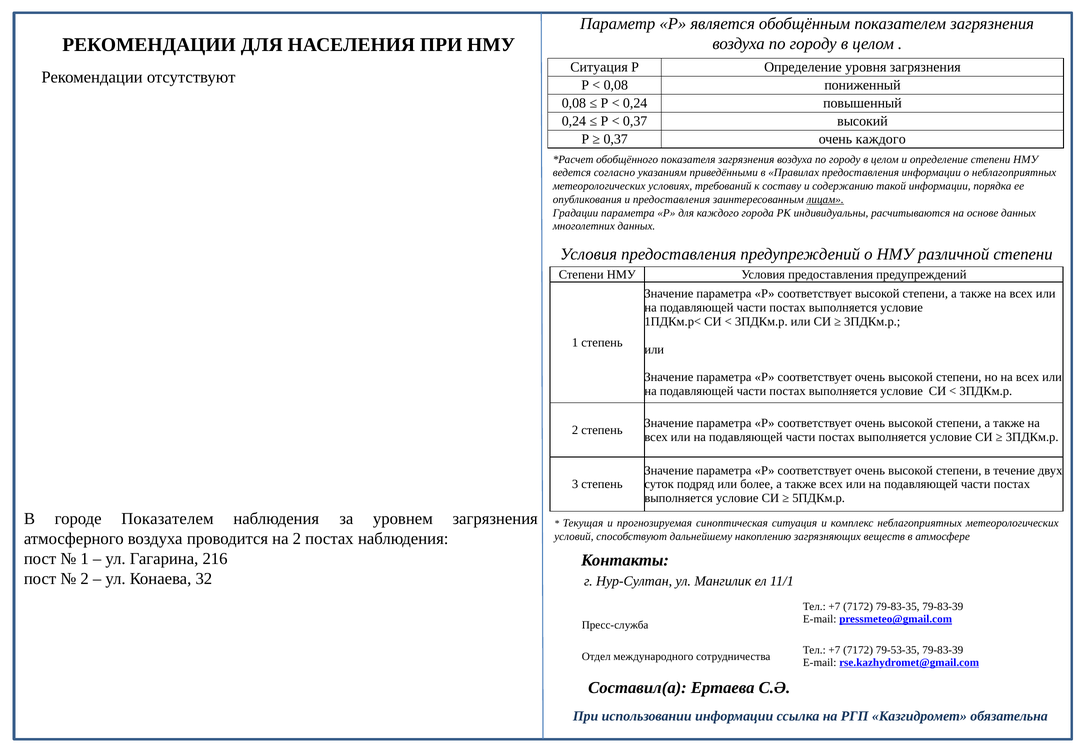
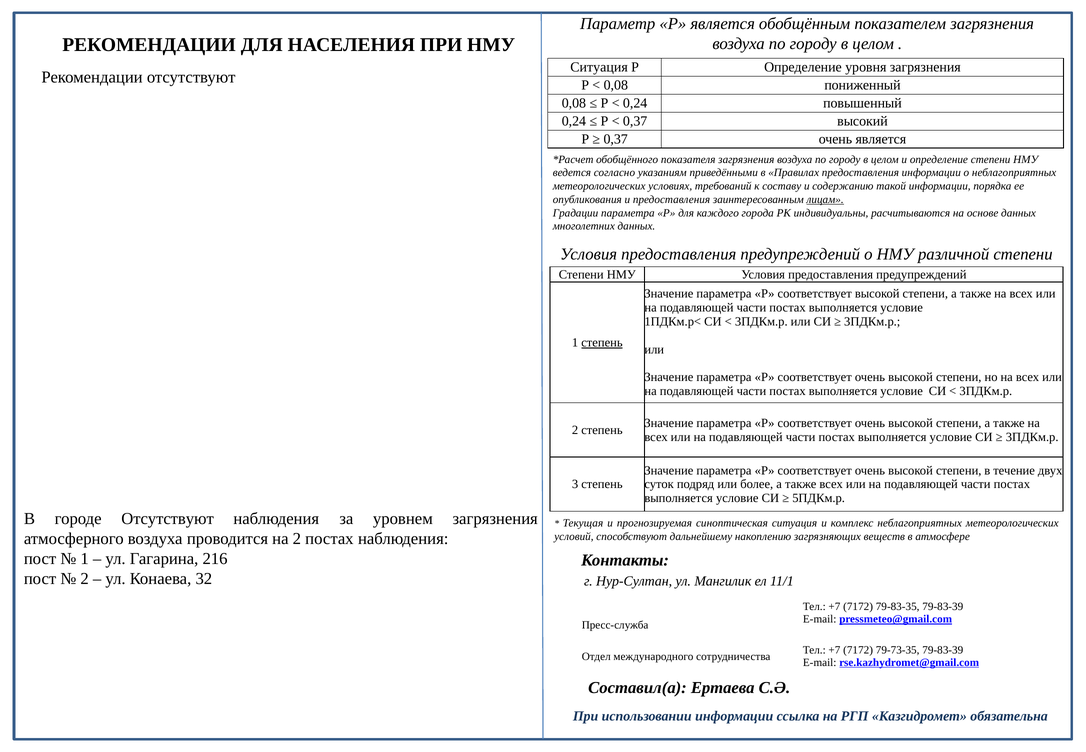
очень каждого: каждого -> является
степень at (602, 342) underline: none -> present
городе Показателем: Показателем -> Отсутствуют
79-53-35: 79-53-35 -> 79-73-35
